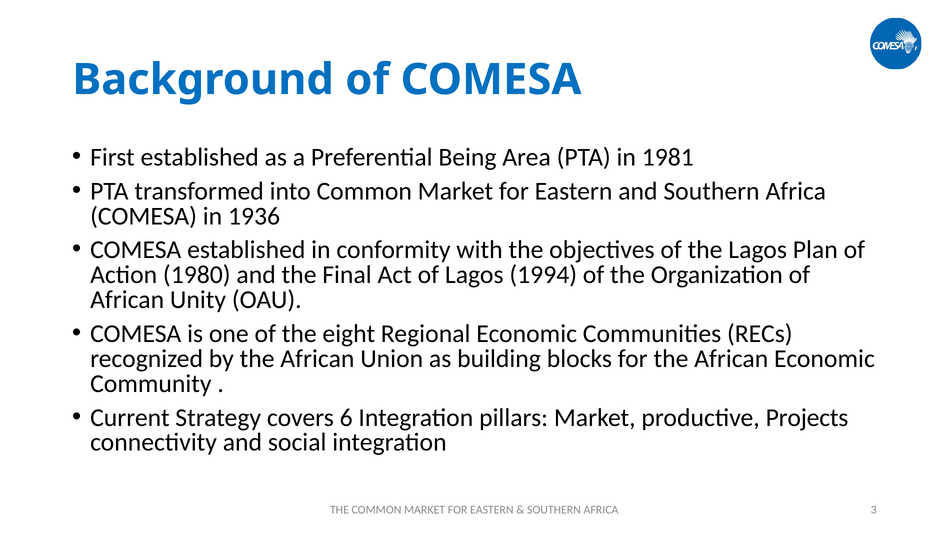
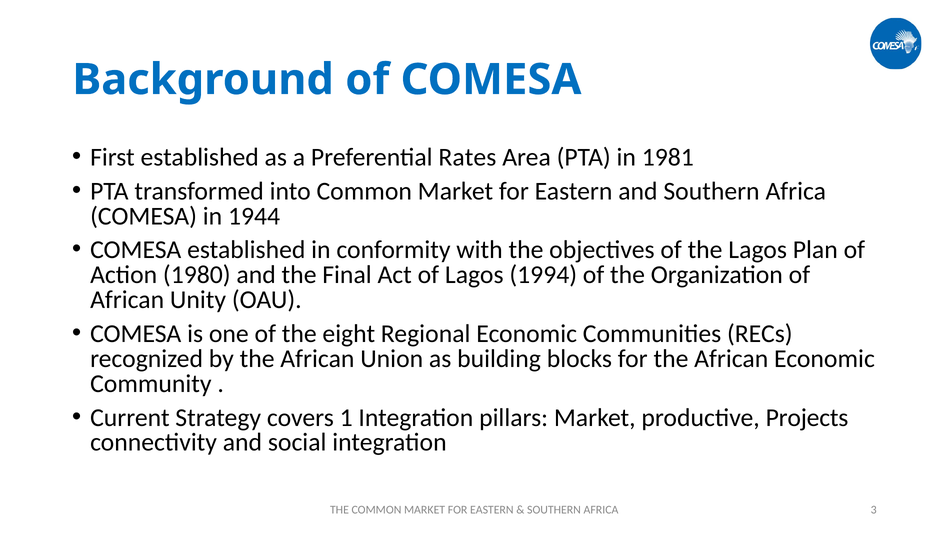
Being: Being -> Rates
1936: 1936 -> 1944
6: 6 -> 1
